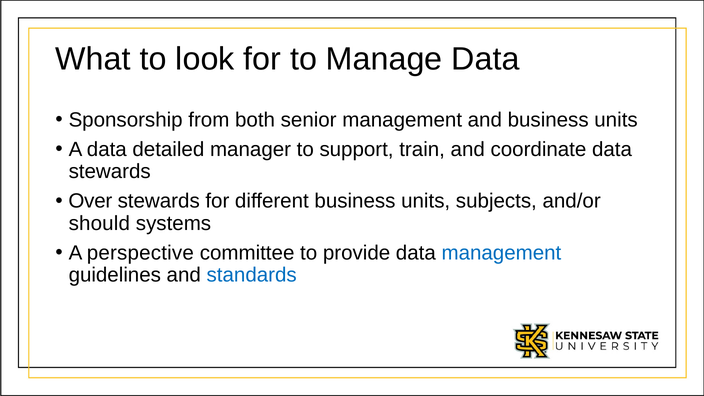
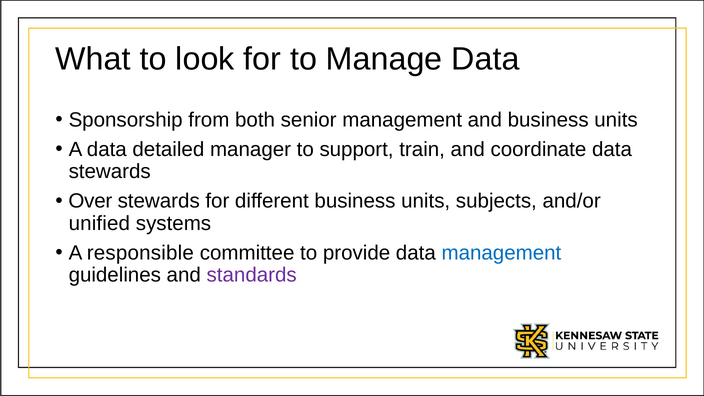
should: should -> unified
perspective: perspective -> responsible
standards colour: blue -> purple
